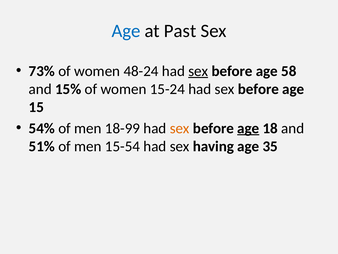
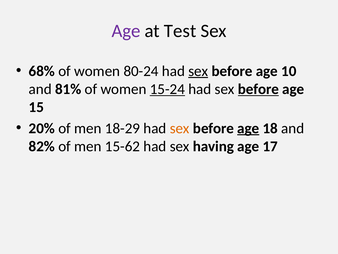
Age at (126, 31) colour: blue -> purple
Past: Past -> Test
73%: 73% -> 68%
48-24: 48-24 -> 80-24
58: 58 -> 10
15%: 15% -> 81%
15-24 underline: none -> present
before at (258, 89) underline: none -> present
54%: 54% -> 20%
18-99: 18-99 -> 18-29
51%: 51% -> 82%
15-54: 15-54 -> 15-62
35: 35 -> 17
